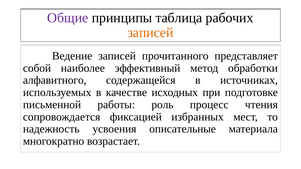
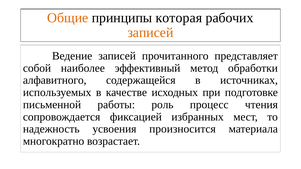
Общие colour: purple -> orange
таблица: таблица -> которая
описательные: описательные -> произносится
